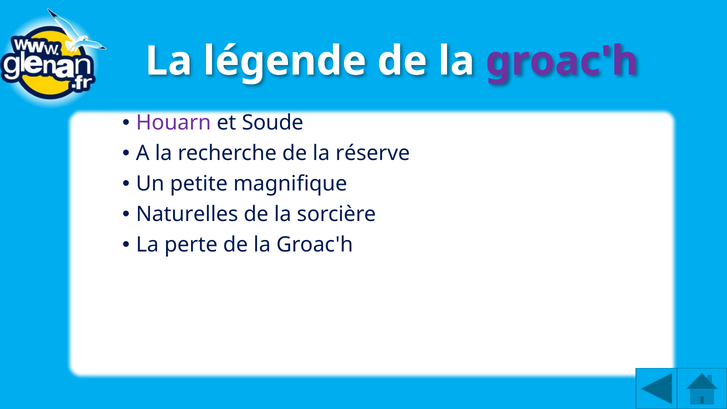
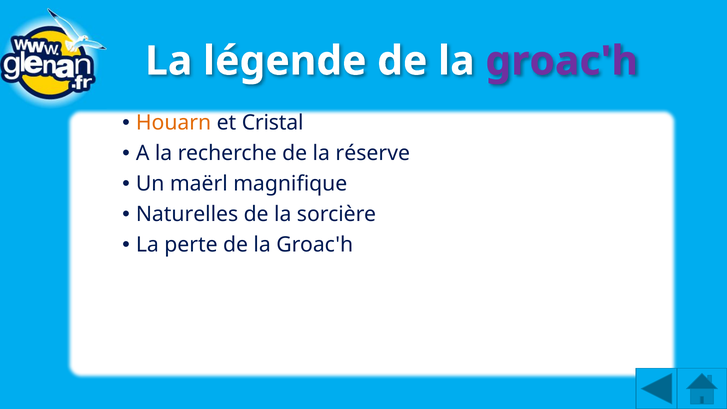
Houarn colour: purple -> orange
Soude: Soude -> Cristal
petite: petite -> maërl
